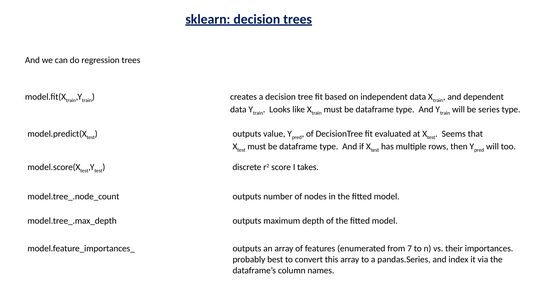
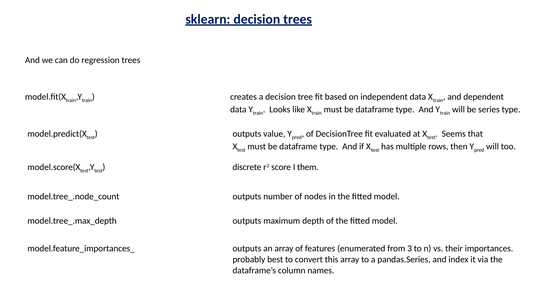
takes: takes -> them
7: 7 -> 3
